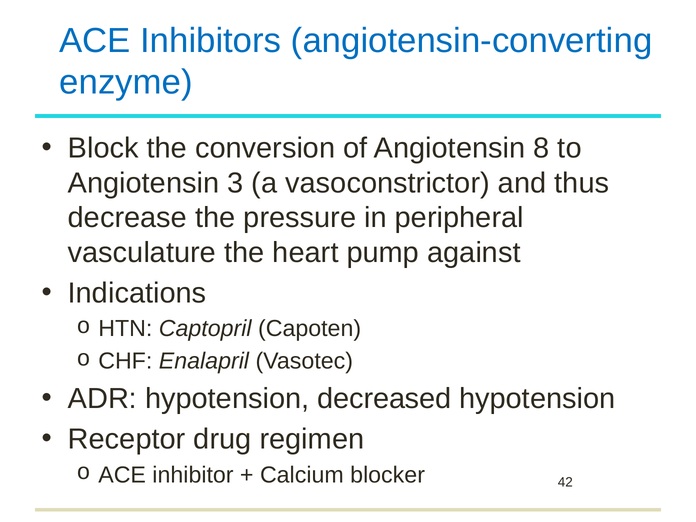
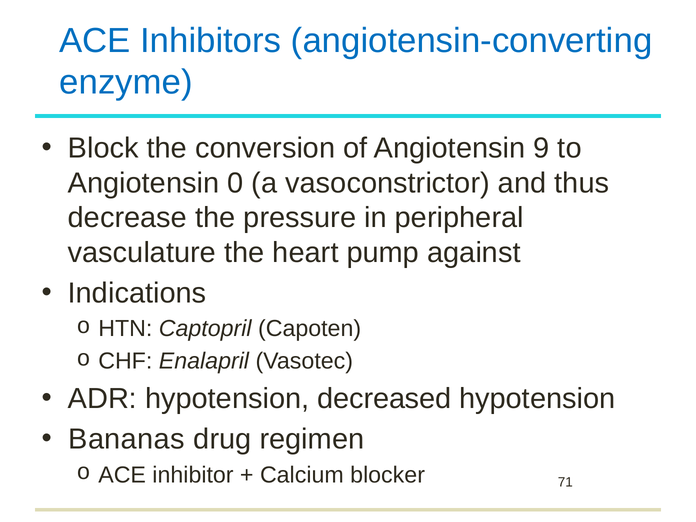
8: 8 -> 9
3: 3 -> 0
Receptor: Receptor -> Bananas
42: 42 -> 71
